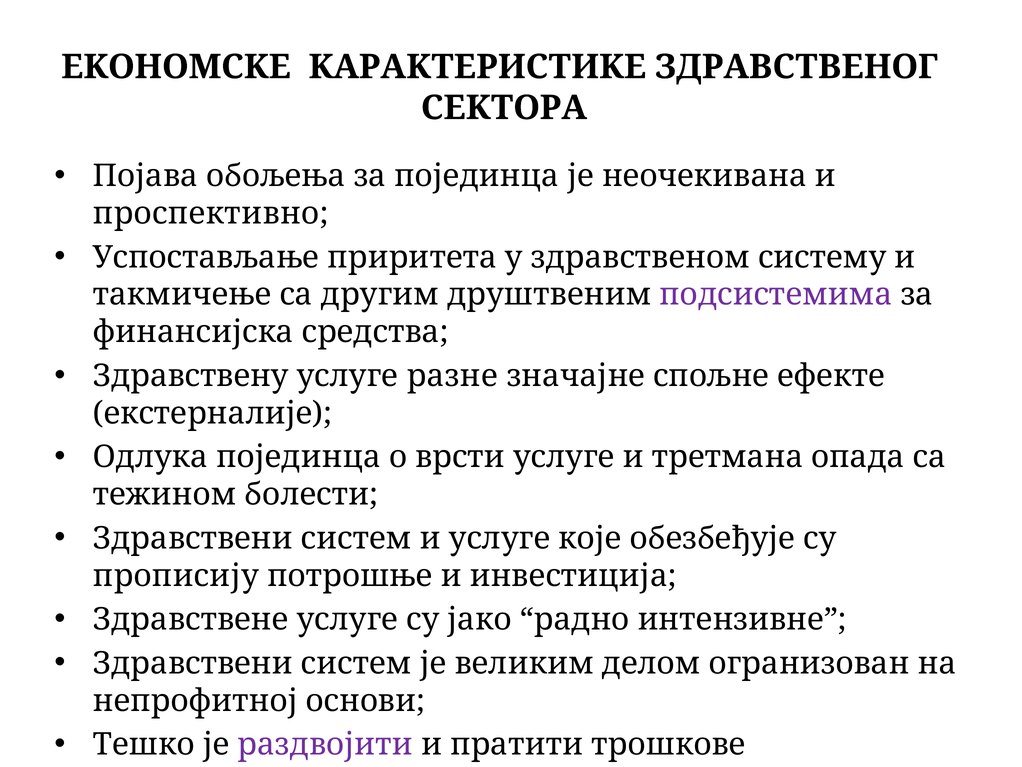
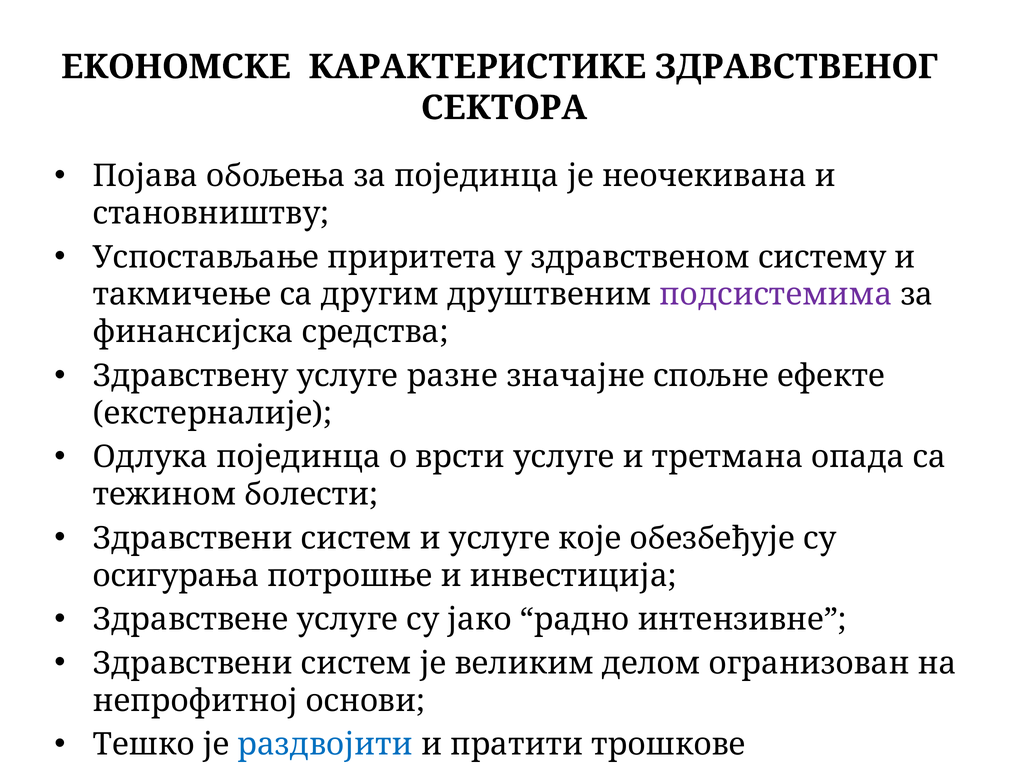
проспективно: проспективно -> становништву
прописију: прописију -> осигурањa
раздвојити colour: purple -> blue
